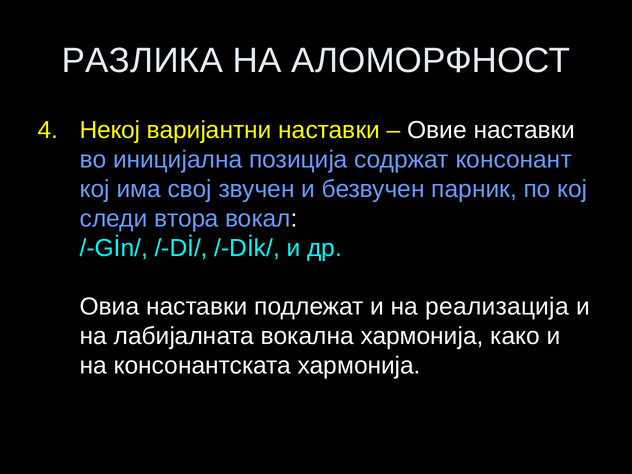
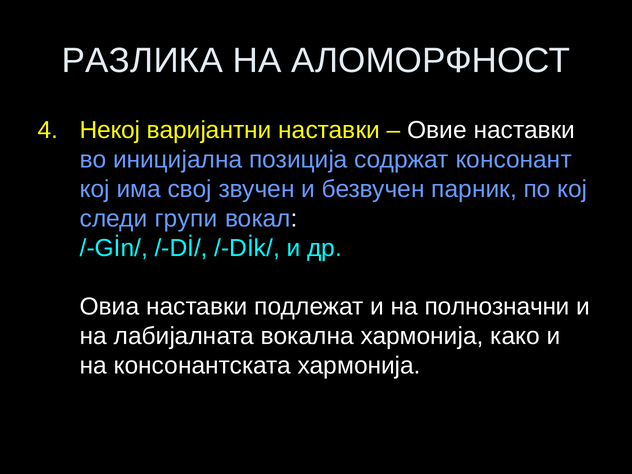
втора: втора -> групи
реализација: реализација -> полнозначни
